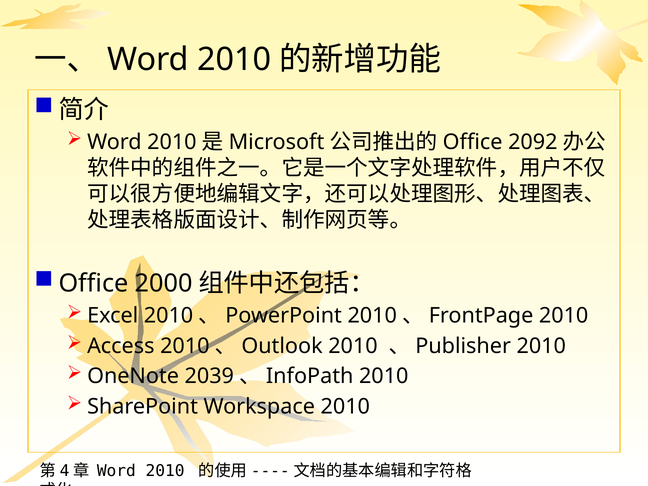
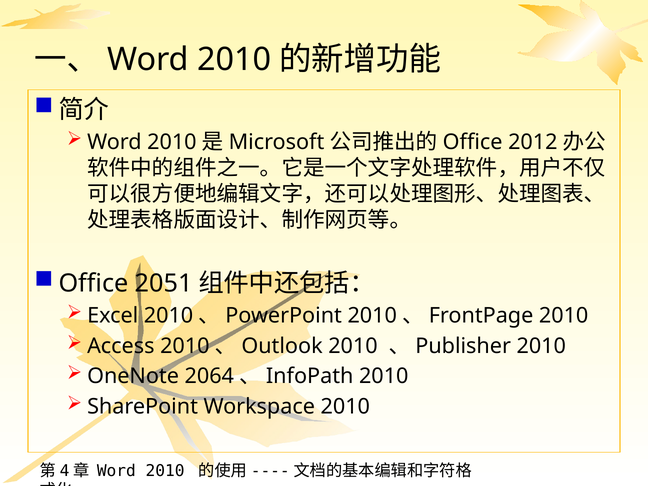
2092: 2092 -> 2012
2000: 2000 -> 2051
2039: 2039 -> 2064
